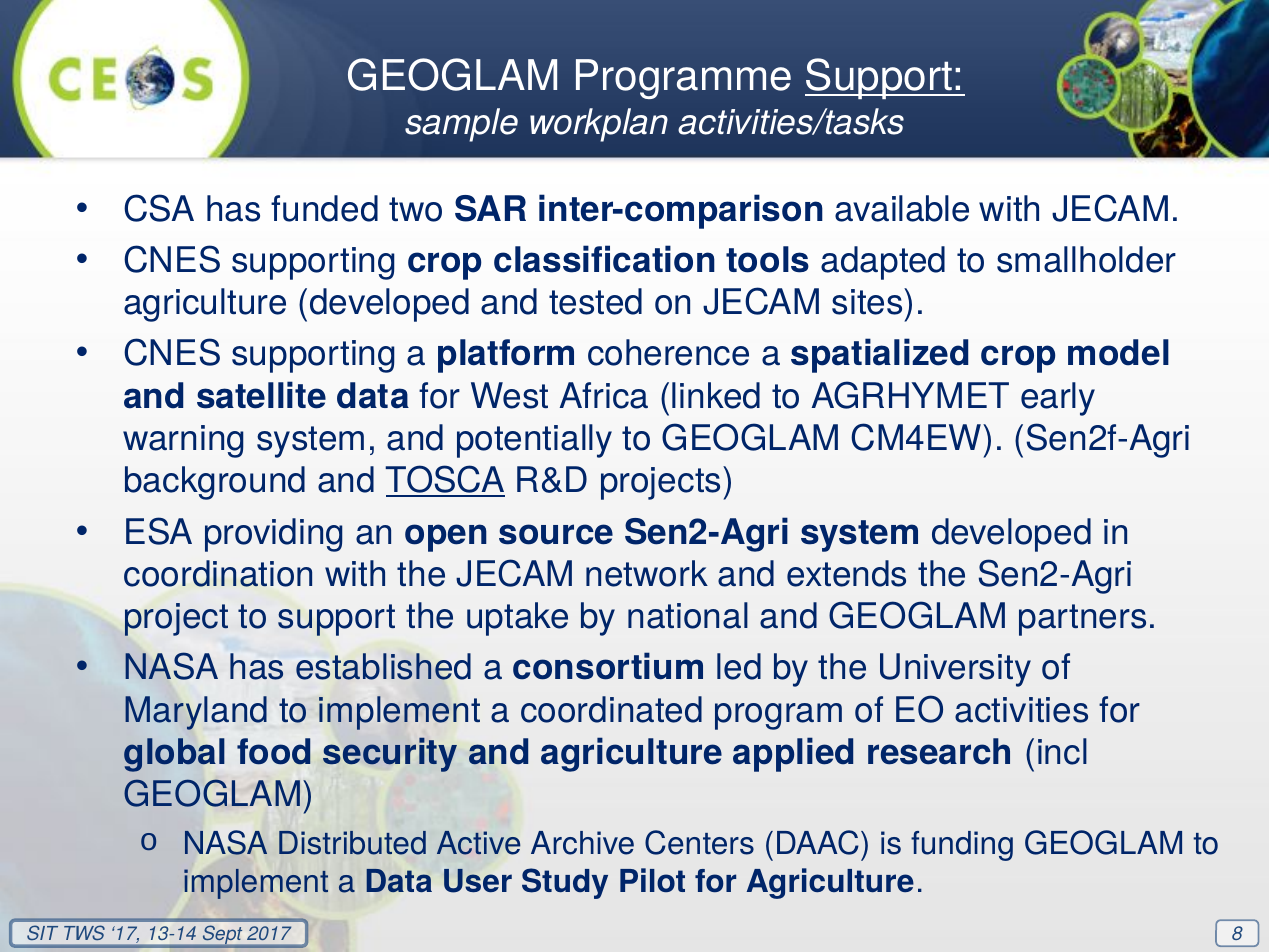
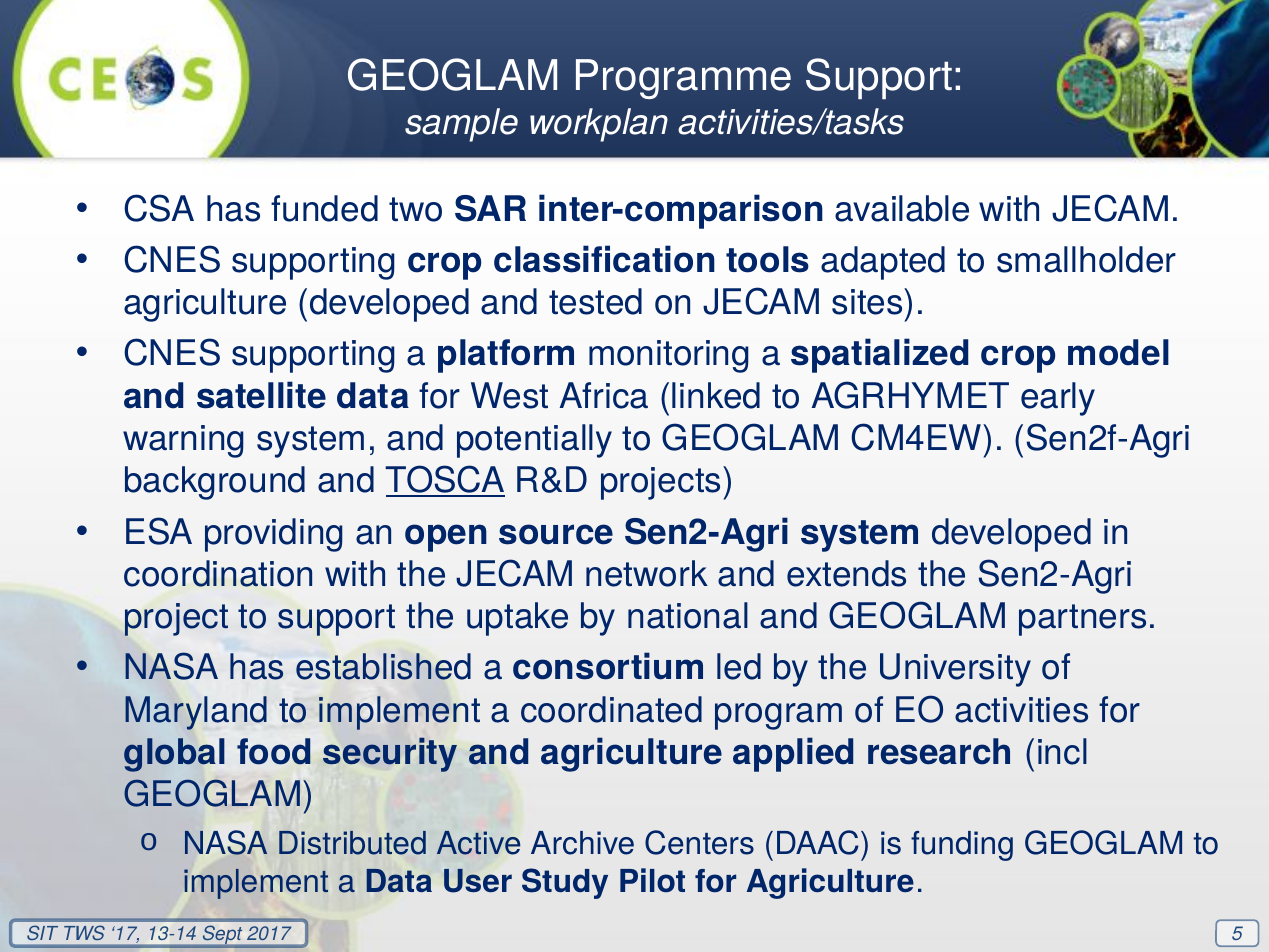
Support at (885, 77) underline: present -> none
coherence: coherence -> monitoring
8: 8 -> 5
